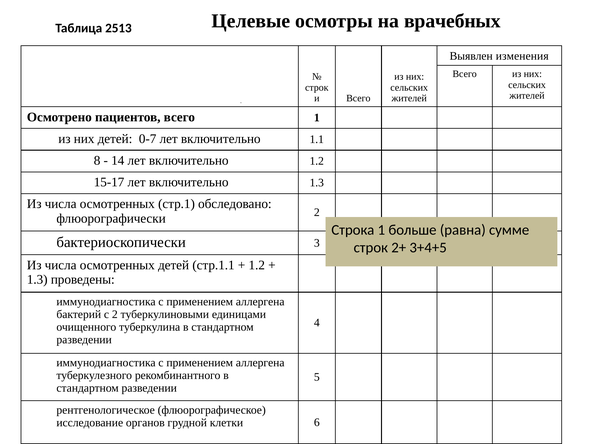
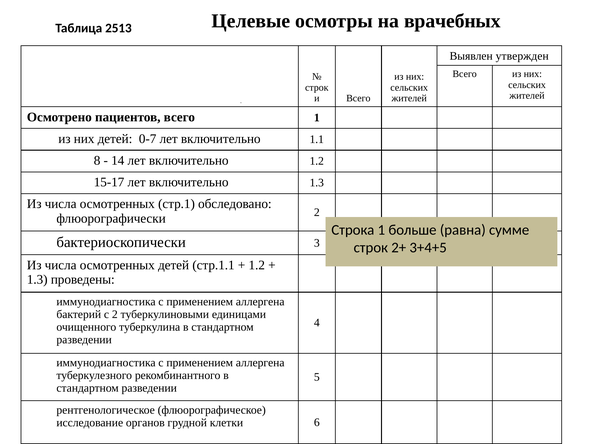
изменения: изменения -> утвержден
